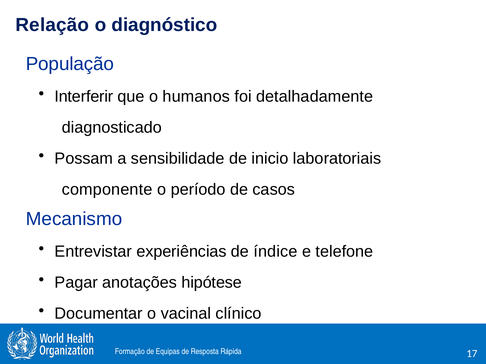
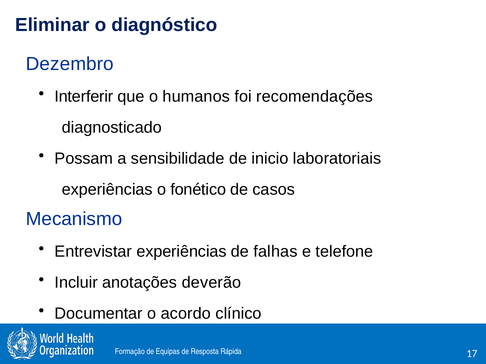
Relação: Relação -> Eliminar
População: População -> Dezembro
detalhadamente: detalhadamente -> recomendações
componente at (107, 190): componente -> experiências
período: período -> fonético
índice: índice -> falhas
Pagar: Pagar -> Incluir
hipótese: hipótese -> deverão
vacinal: vacinal -> acordo
